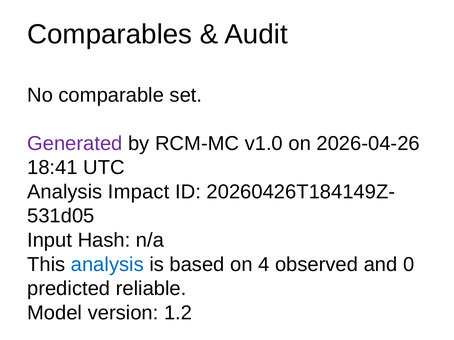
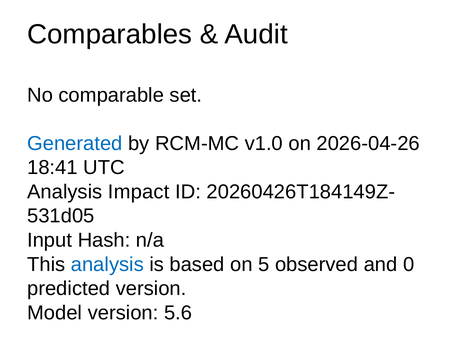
Generated colour: purple -> blue
4: 4 -> 5
predicted reliable: reliable -> version
1.2: 1.2 -> 5.6
